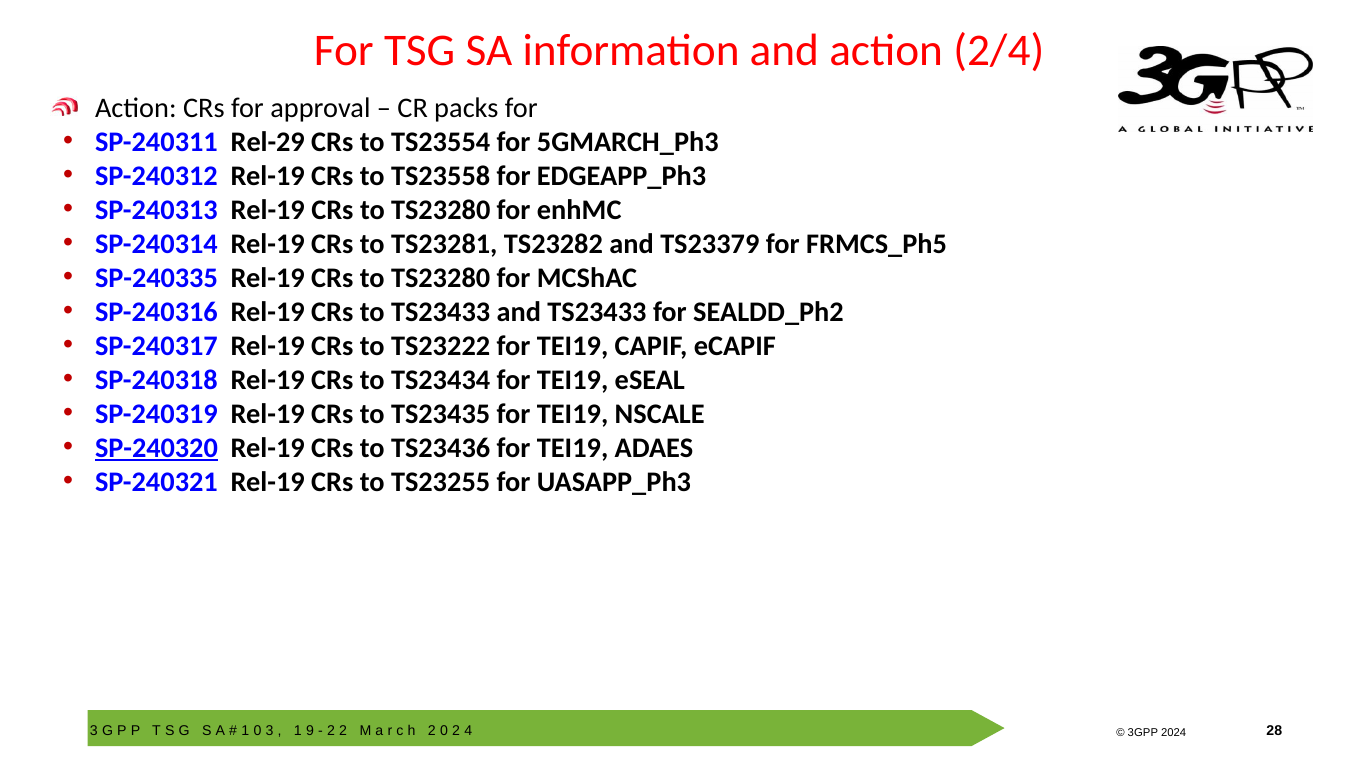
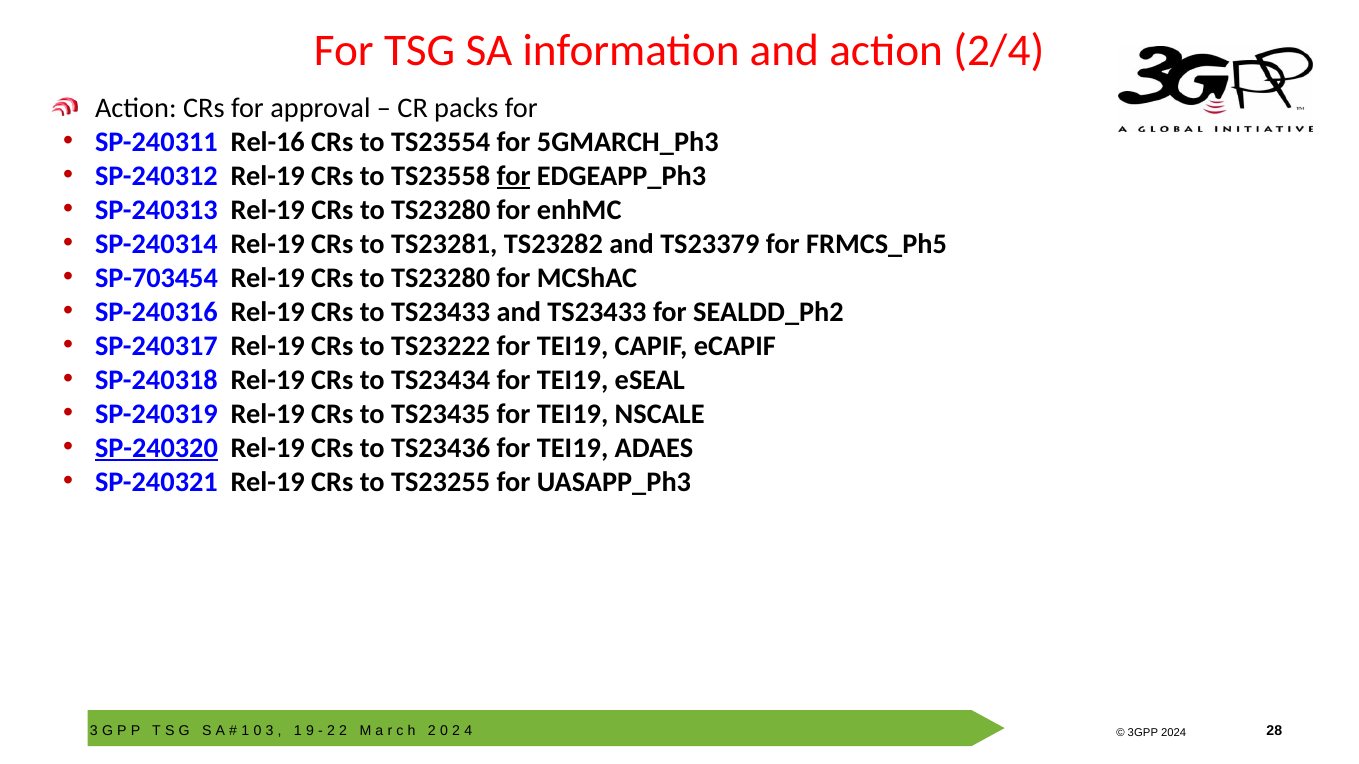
Rel-29: Rel-29 -> Rel-16
for at (514, 176) underline: none -> present
SP-240335: SP-240335 -> SP-703454
